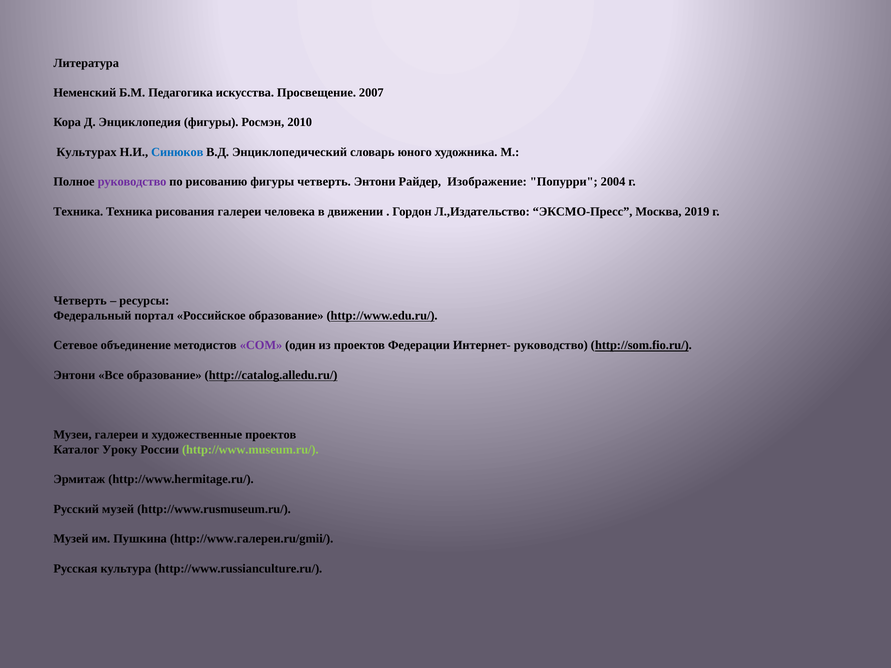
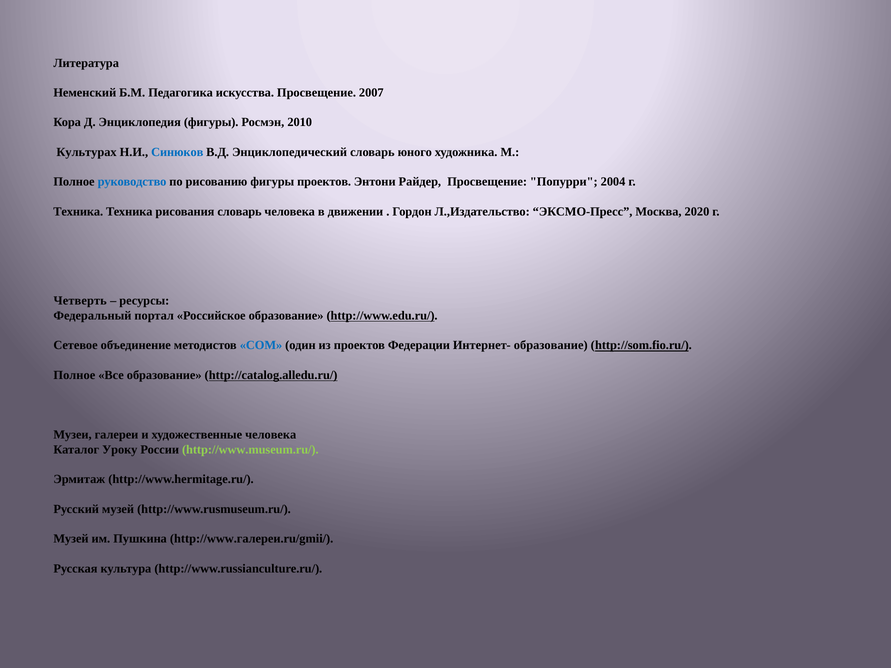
руководство at (132, 182) colour: purple -> blue
фигуры четверть: четверть -> проектов
Райдер Изображение: Изображение -> Просвещение
рисования галереи: галереи -> словарь
2019: 2019 -> 2020
СОМ colour: purple -> blue
Интернет- руководство: руководство -> образование
Энтони at (74, 375): Энтони -> Полное
художественные проектов: проектов -> человека
